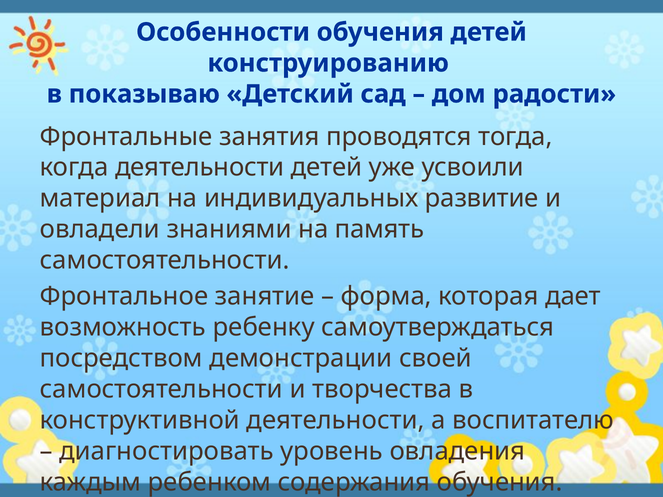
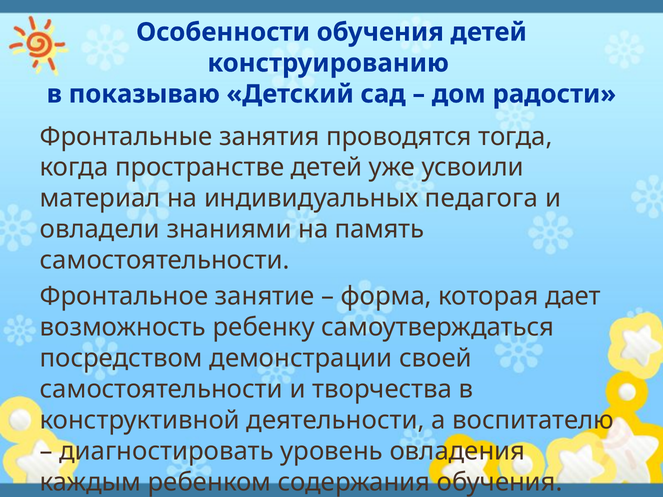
когда деятельности: деятельности -> пространстве
развитие: развитие -> педагога
